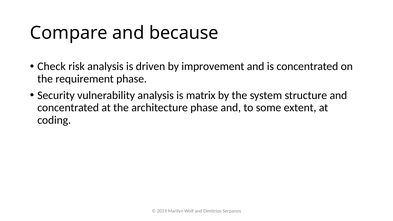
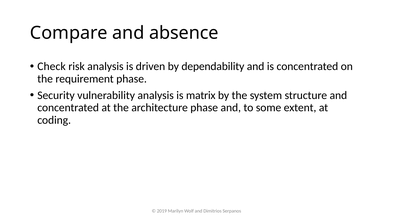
because: because -> absence
improvement: improvement -> dependability
